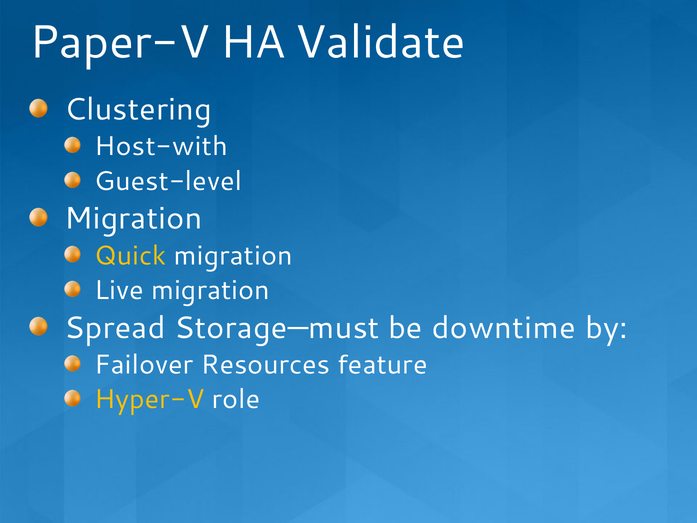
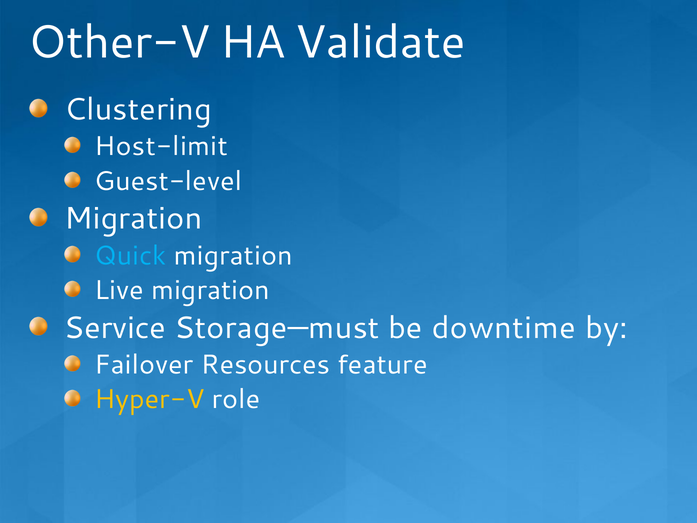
Paper-V: Paper-V -> Other-V
Host-with: Host-with -> Host-limit
Quick colour: yellow -> light blue
Spread: Spread -> Service
